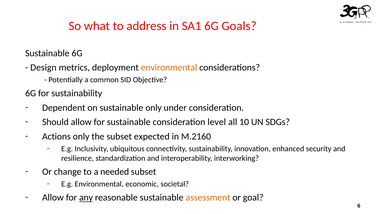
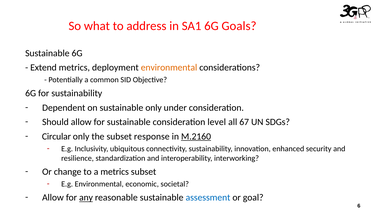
Design: Design -> Extend
10: 10 -> 67
Actions: Actions -> Circular
expected: expected -> response
M.2160 underline: none -> present
a needed: needed -> metrics
assessment colour: orange -> blue
